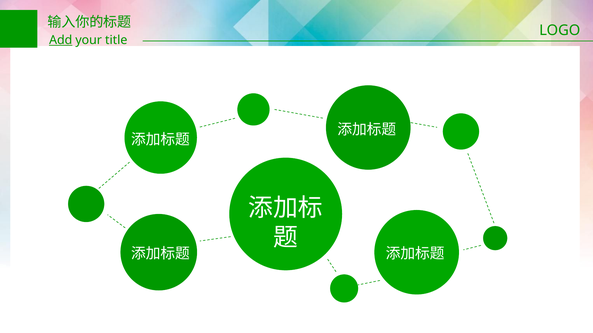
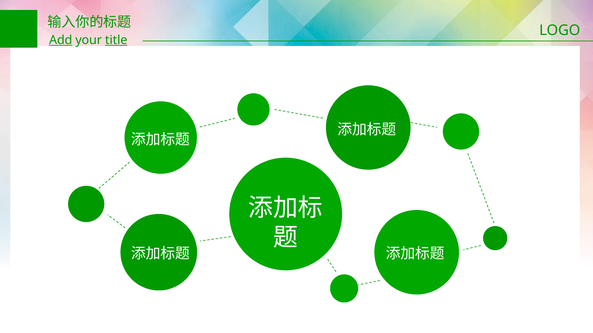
title underline: none -> present
